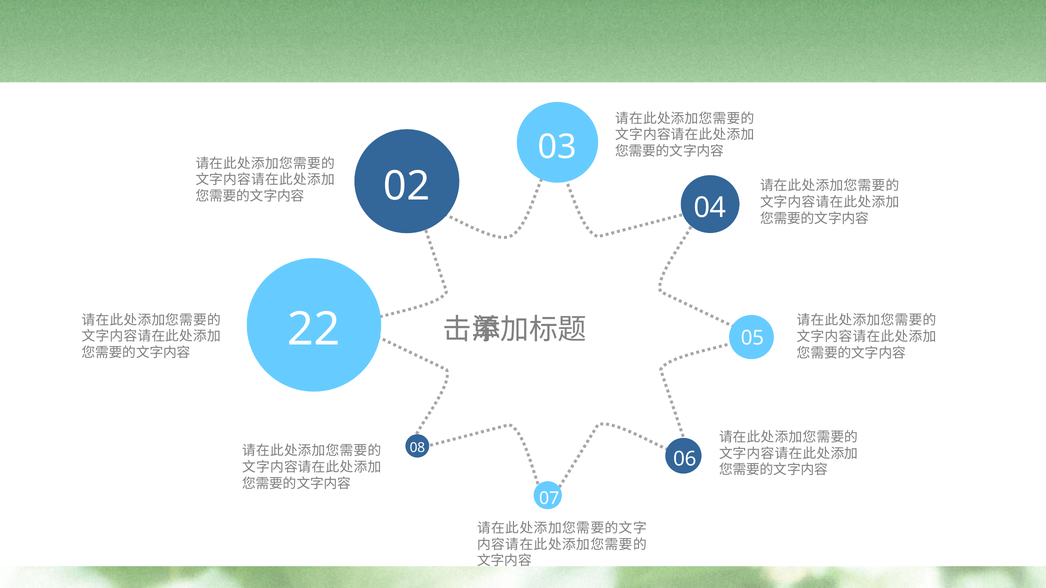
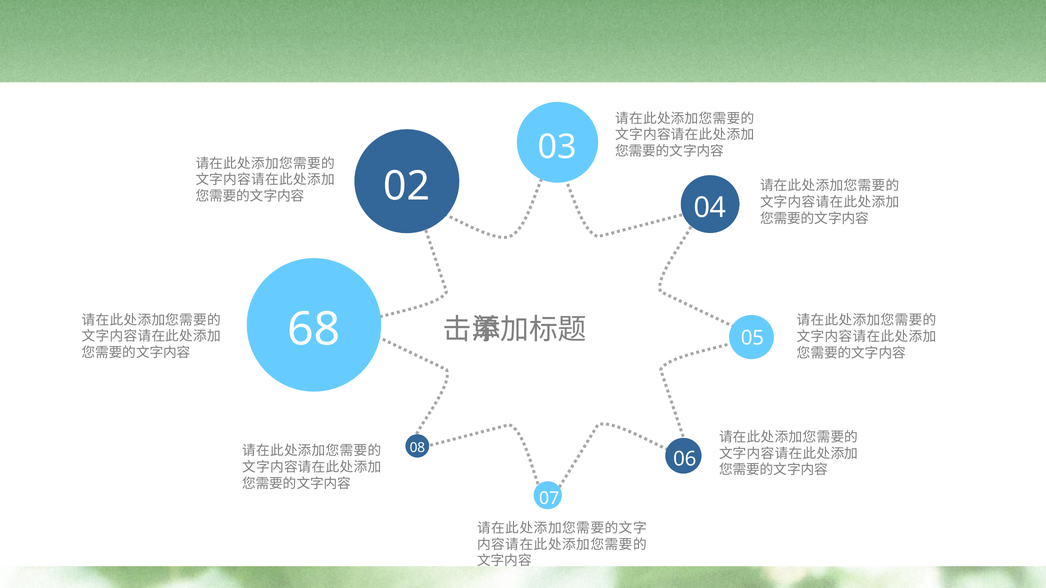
22: 22 -> 68
